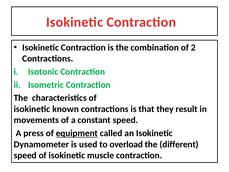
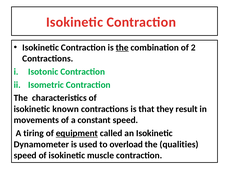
the at (122, 47) underline: none -> present
press: press -> tiring
different: different -> qualities
